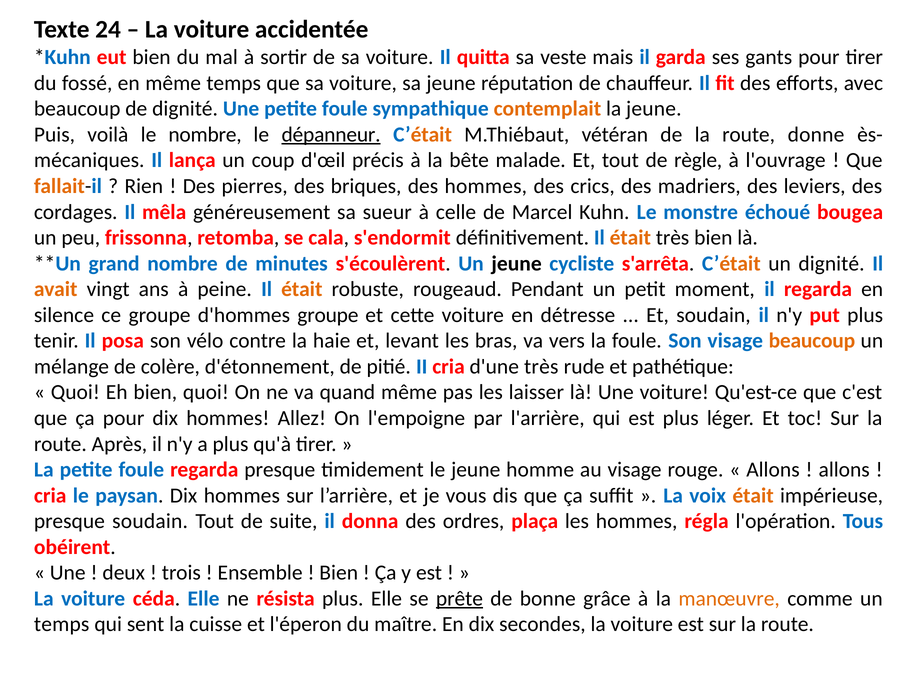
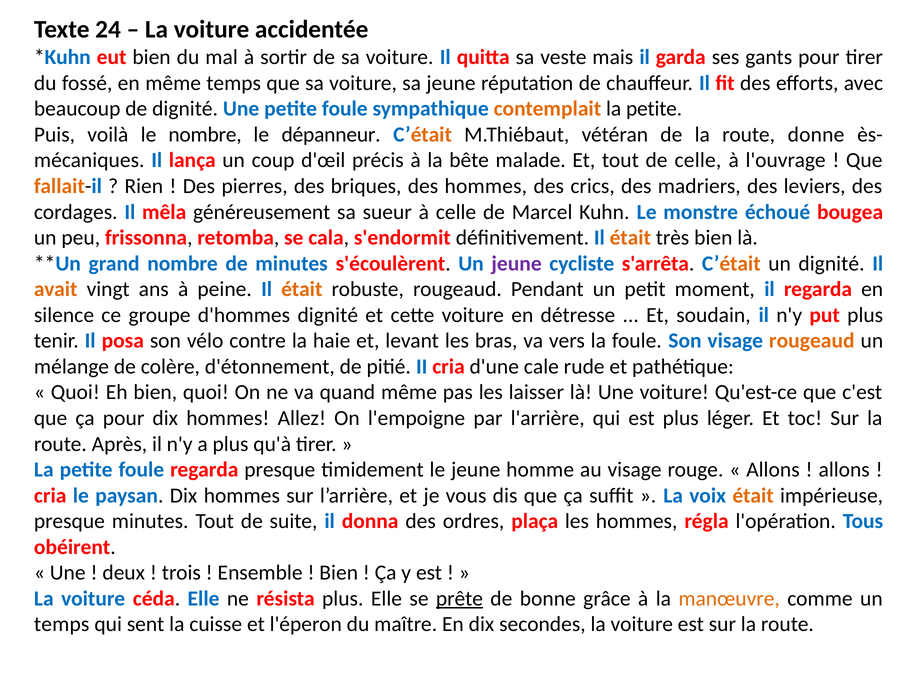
contemplait la jeune: jeune -> petite
dépanneur underline: present -> none
de règle: règle -> celle
jeune at (517, 264) colour: black -> purple
d'hommes groupe: groupe -> dignité
visage beaucoup: beaucoup -> rougeaud
d'une très: très -> cale
presque soudain: soudain -> minutes
